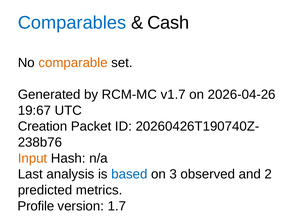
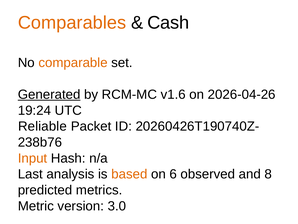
Comparables colour: blue -> orange
Generated underline: none -> present
v1.7: v1.7 -> v1.6
19:67: 19:67 -> 19:24
Creation: Creation -> Reliable
based colour: blue -> orange
3: 3 -> 6
2: 2 -> 8
Profile: Profile -> Metric
1.7: 1.7 -> 3.0
